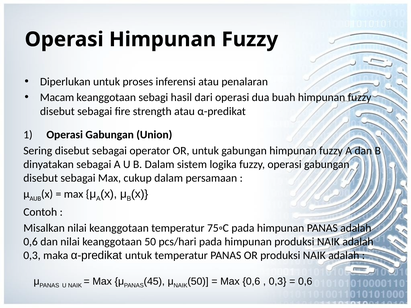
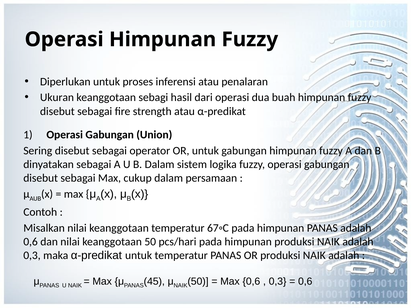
Macam: Macam -> Ukuran
75◦C: 75◦C -> 67◦C
